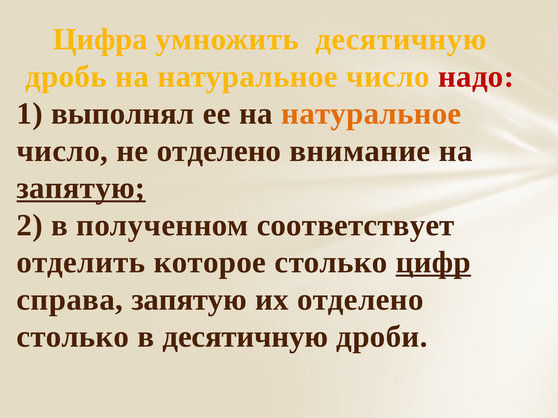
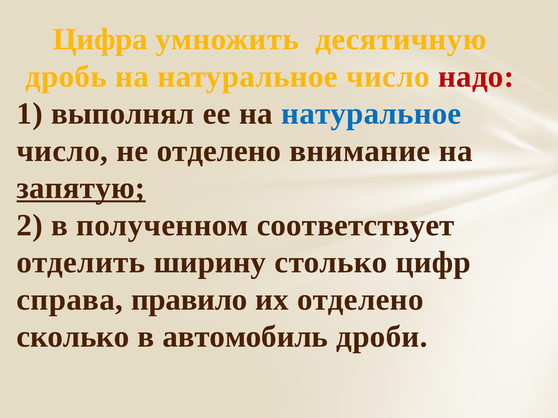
натуральное at (371, 114) colour: orange -> blue
которое: которое -> ширину
цифр underline: present -> none
справа запятую: запятую -> правило
столько at (73, 337): столько -> сколько
в десятичную: десятичную -> автомобиль
